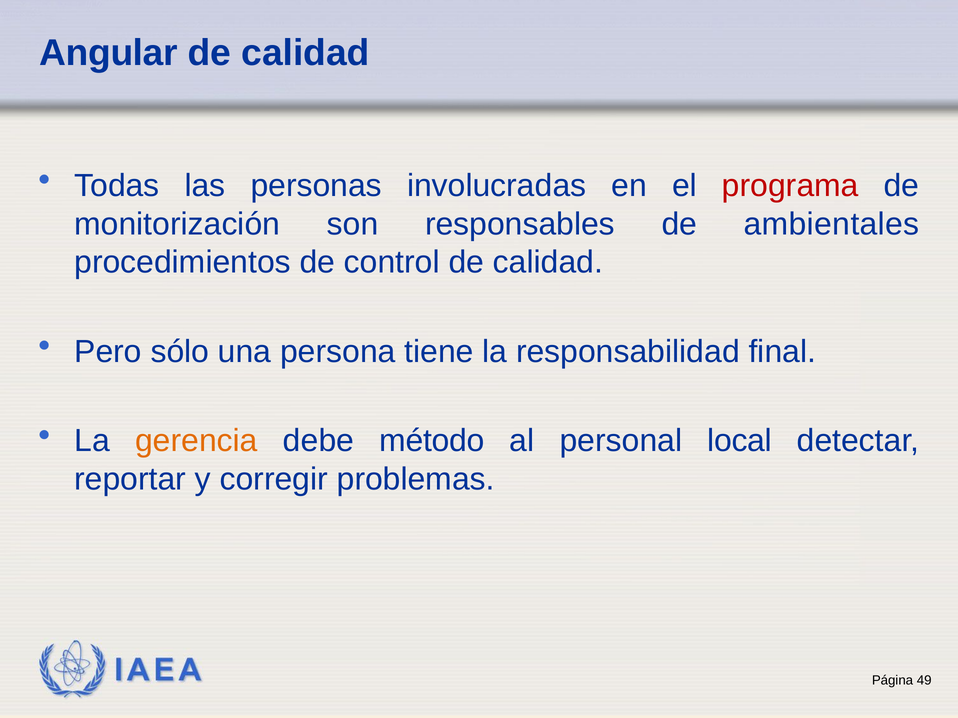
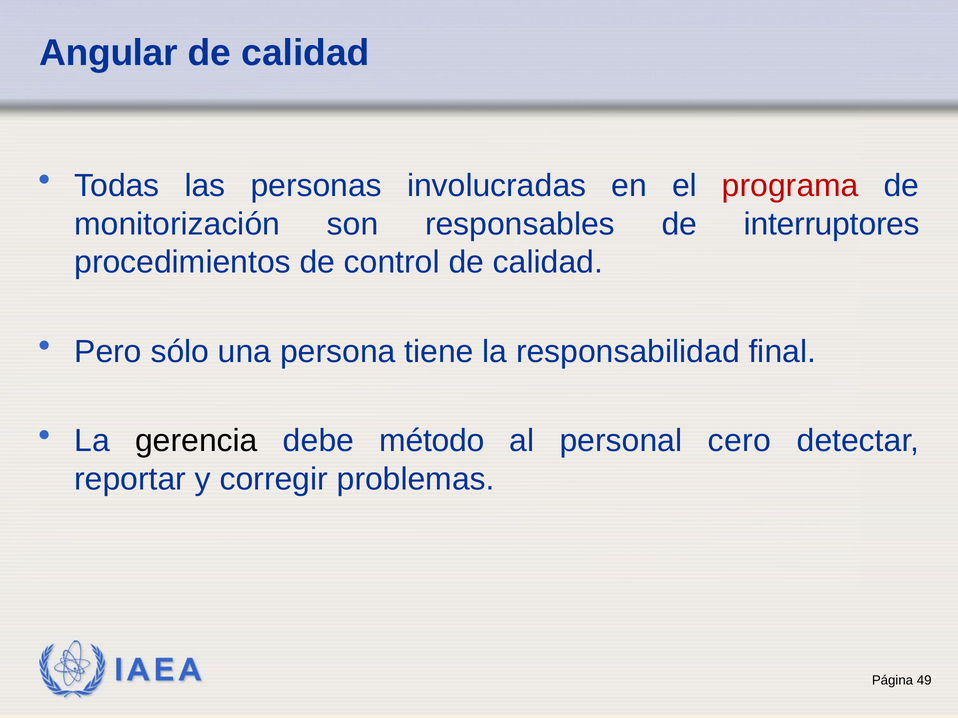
ambientales: ambientales -> interruptores
gerencia colour: orange -> black
local: local -> cero
